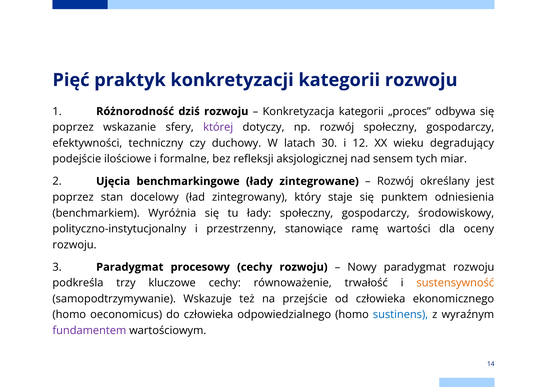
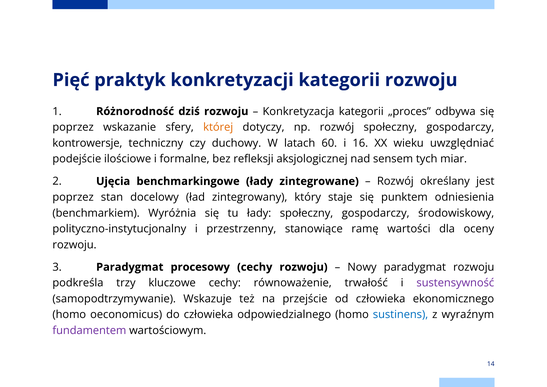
której colour: purple -> orange
efektywności: efektywności -> kontrowersje
30: 30 -> 60
12: 12 -> 16
degradujący: degradujący -> uwzględniać
sustensywność colour: orange -> purple
